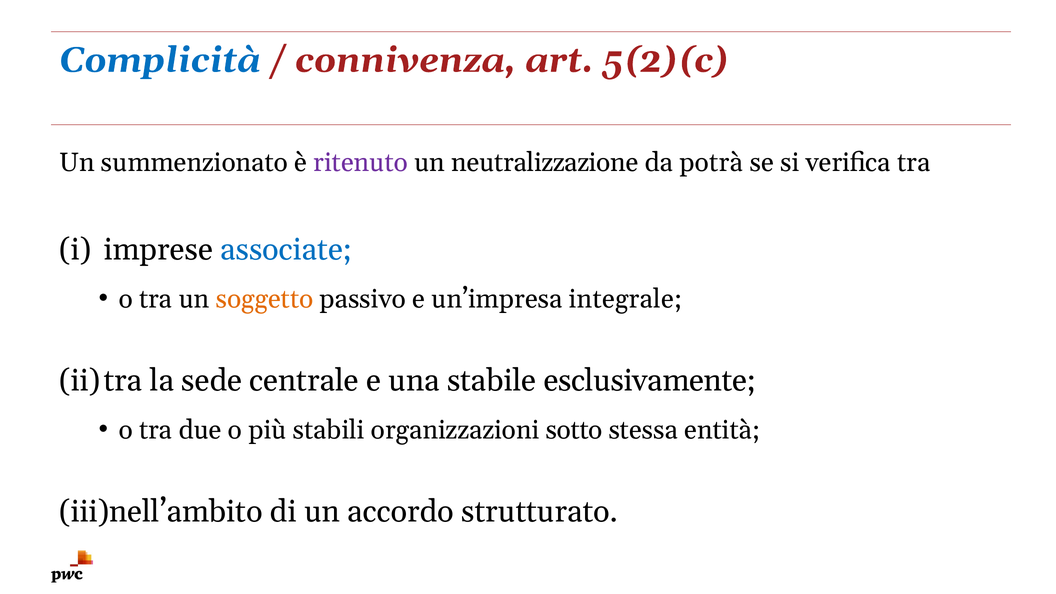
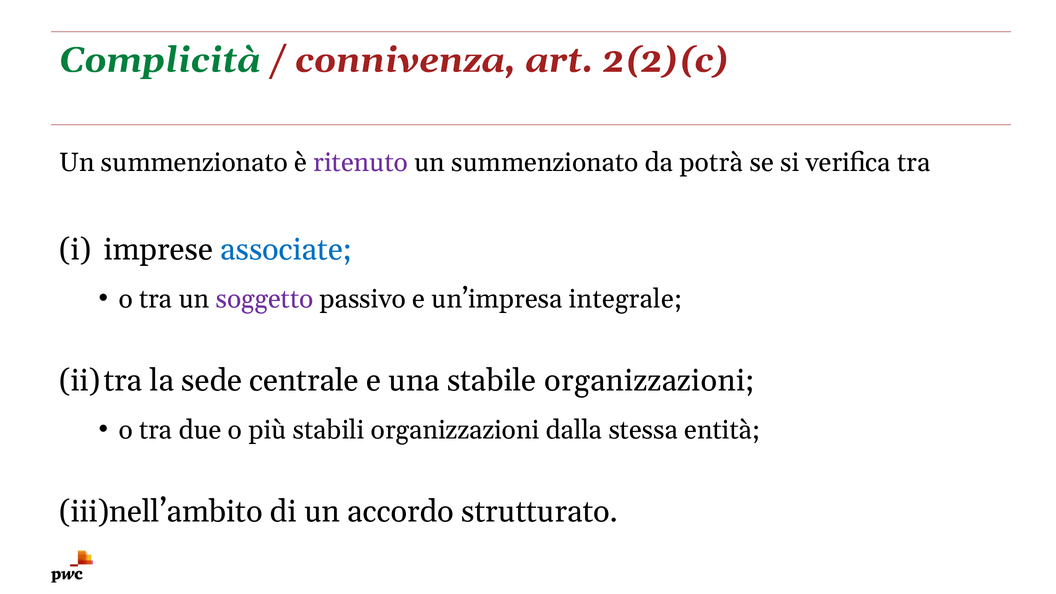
Complicità colour: blue -> green
5(2)(c: 5(2)(c -> 2(2)(c
neutralizzazione at (545, 162): neutralizzazione -> summenzionato
soggetto colour: orange -> purple
stabile esclusivamente: esclusivamente -> organizzazioni
sotto: sotto -> dalla
